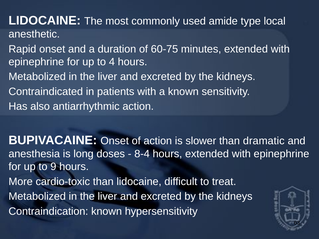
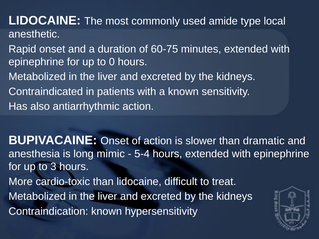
4: 4 -> 0
doses: doses -> mimic
8-4: 8-4 -> 5-4
9: 9 -> 3
